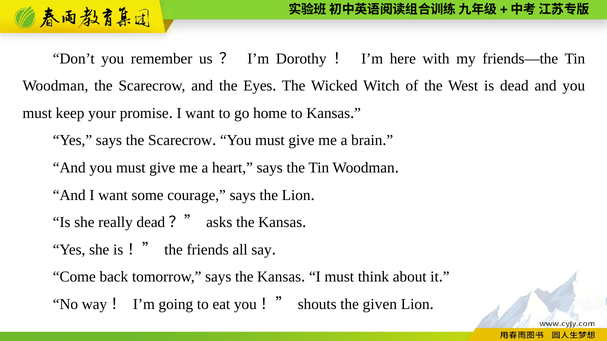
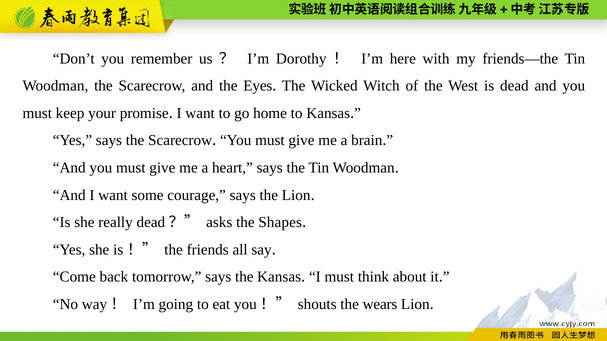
asks the Kansas: Kansas -> Shapes
given: given -> wears
